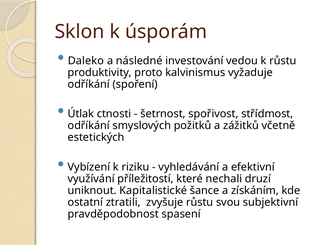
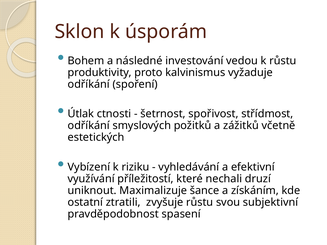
Daleko: Daleko -> Bohem
Kapitalistické: Kapitalistické -> Maximalizuje
